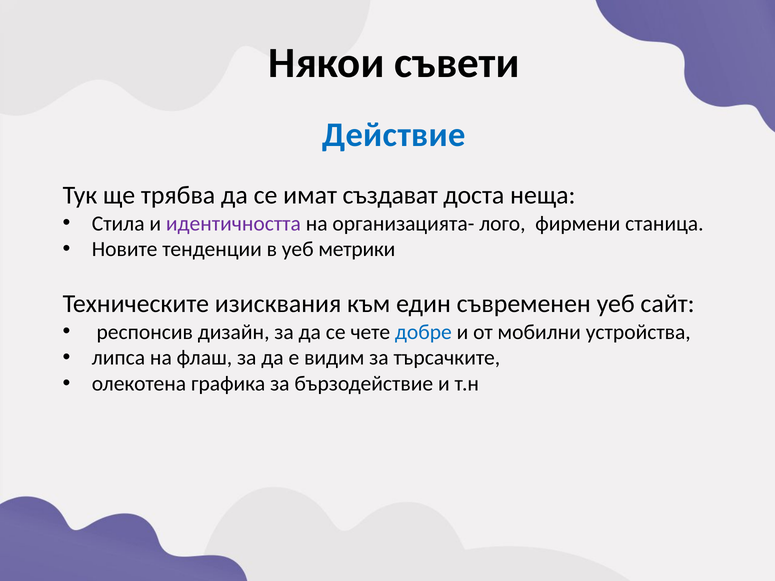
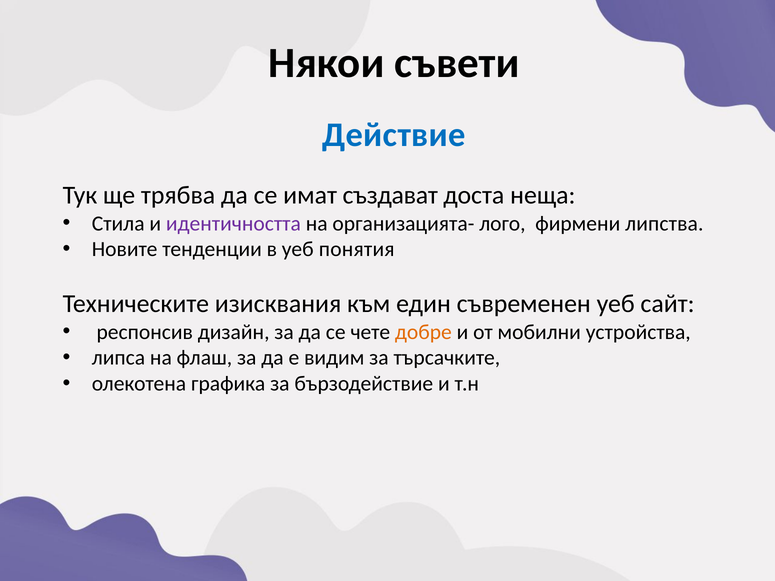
станица: станица -> липства
метрики: метрики -> понятия
добре colour: blue -> orange
